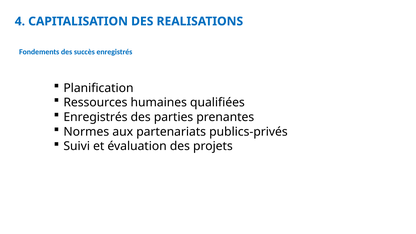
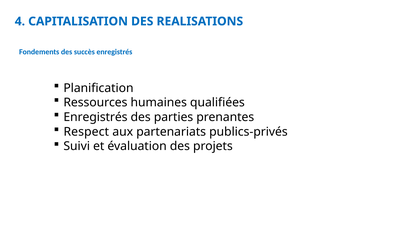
Normes: Normes -> Respect
